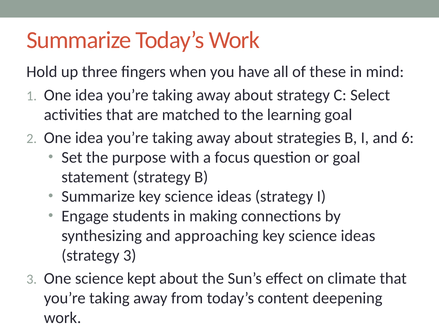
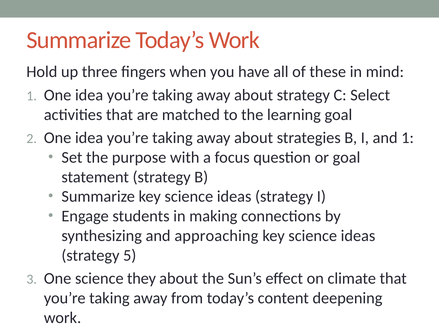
and 6: 6 -> 1
strategy 3: 3 -> 5
kept: kept -> they
